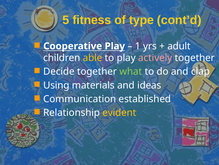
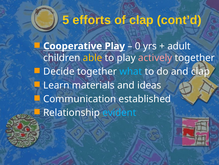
fitness: fitness -> efforts
of type: type -> clap
1: 1 -> 0
what colour: light green -> light blue
Using: Using -> Learn
evident colour: yellow -> light blue
